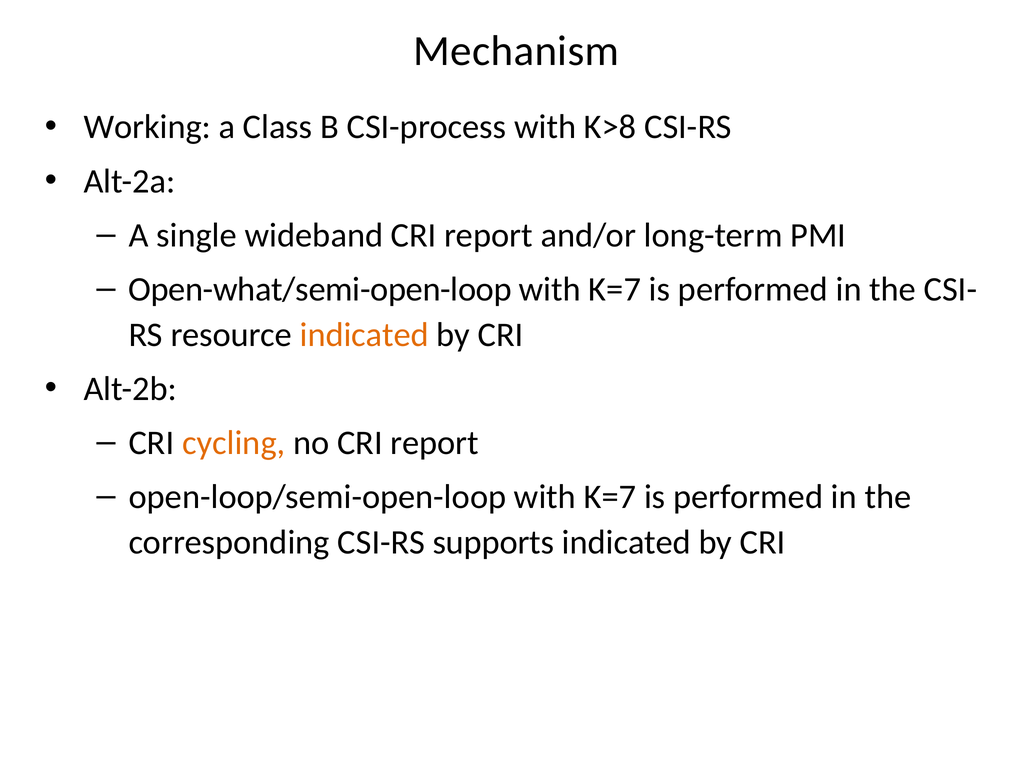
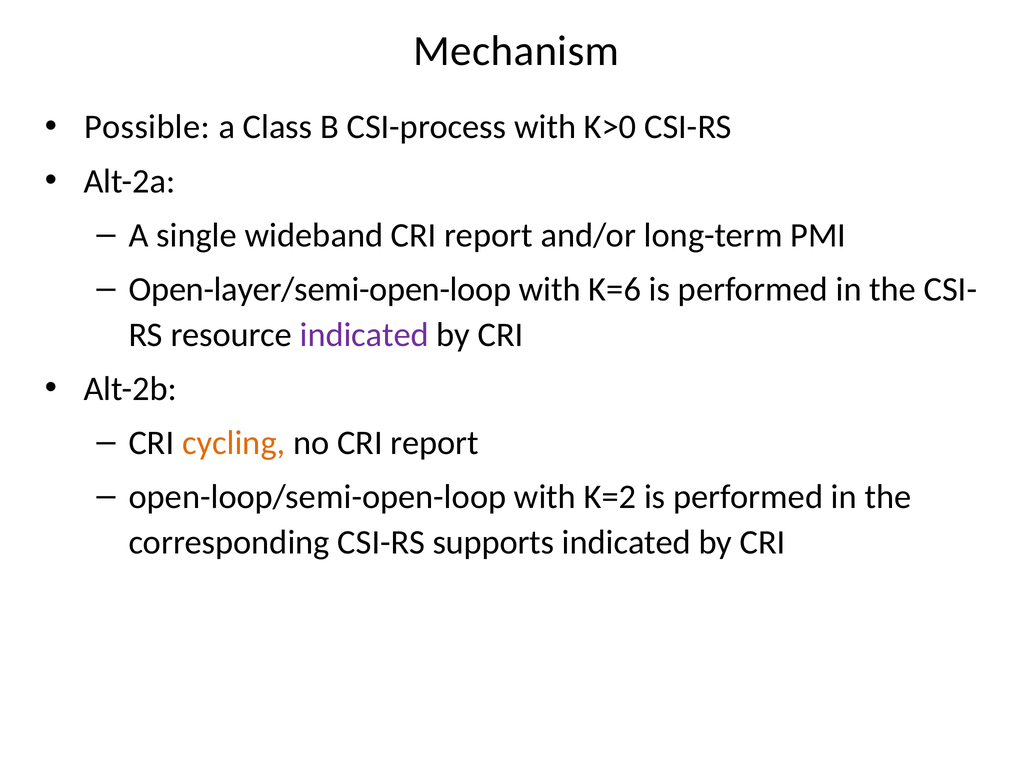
Working: Working -> Possible
K>8: K>8 -> K>0
Open-what/semi-open-loop: Open-what/semi-open-loop -> Open-layer/semi-open-loop
K=7 at (615, 289): K=7 -> K=6
indicated at (364, 335) colour: orange -> purple
open-loop/semi-open-loop with K=7: K=7 -> K=2
